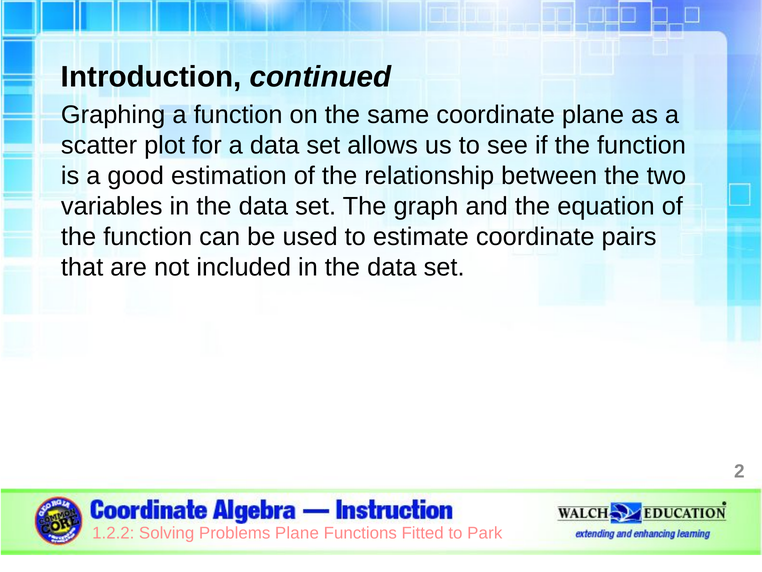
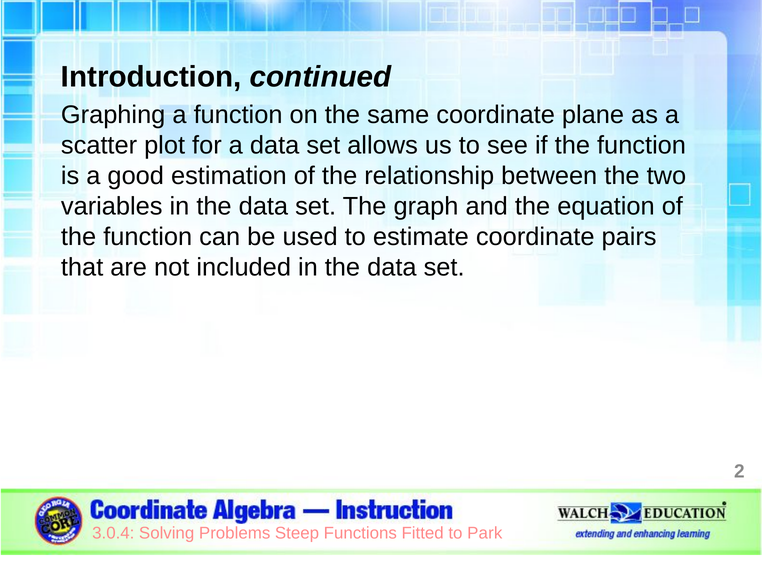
1.2.2: 1.2.2 -> 3.0.4
Problems Plane: Plane -> Steep
